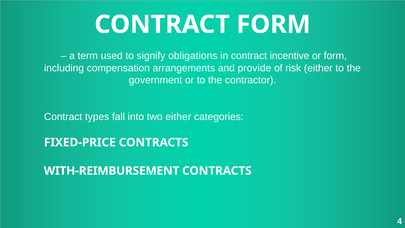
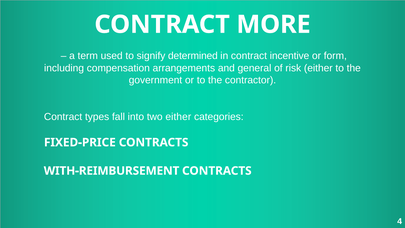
CONTRACT FORM: FORM -> MORE
obligations: obligations -> determined
provide: provide -> general
